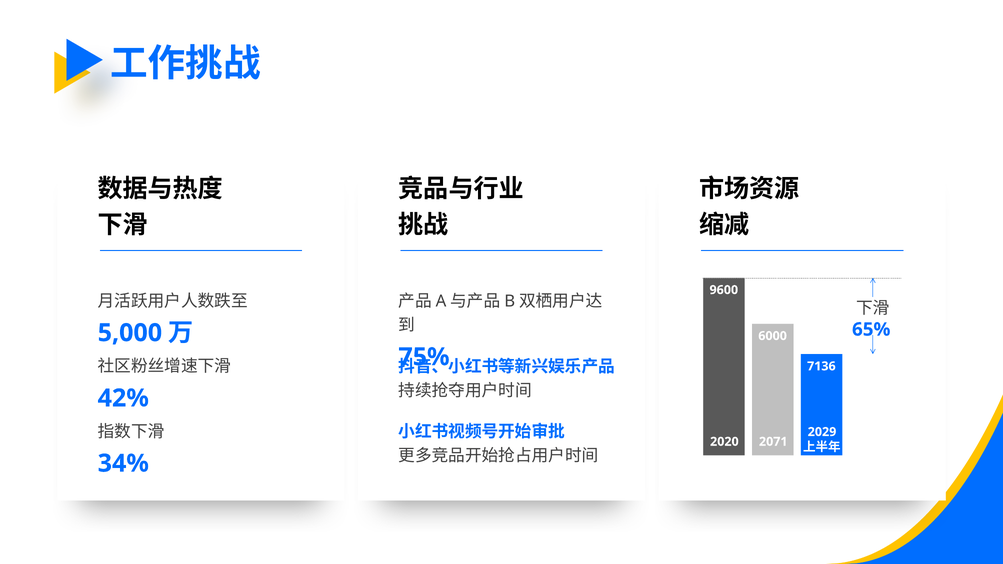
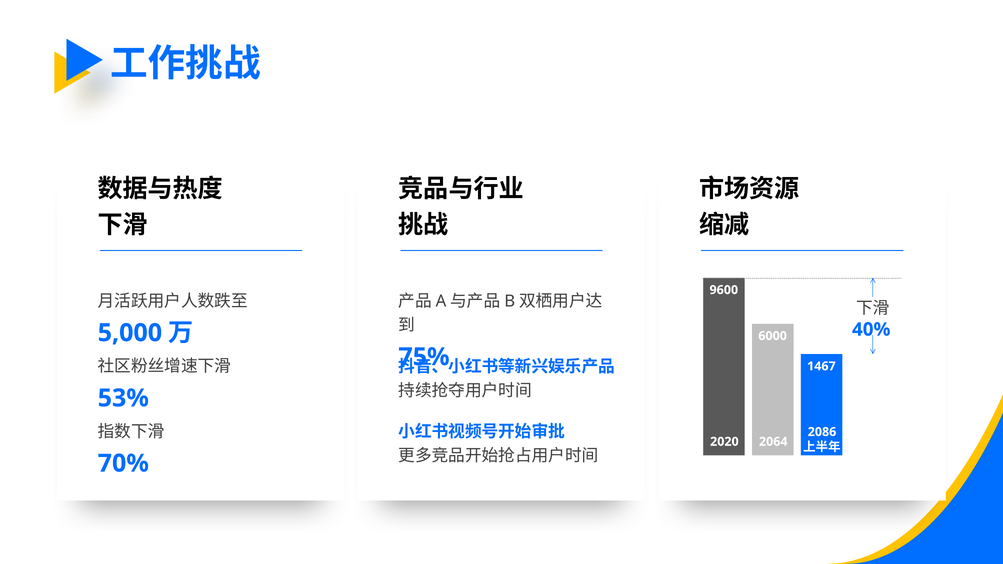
65%: 65% -> 40%
7136: 7136 -> 1467
42%: 42% -> 53%
2029: 2029 -> 2086
2071: 2071 -> 2064
34%: 34% -> 70%
